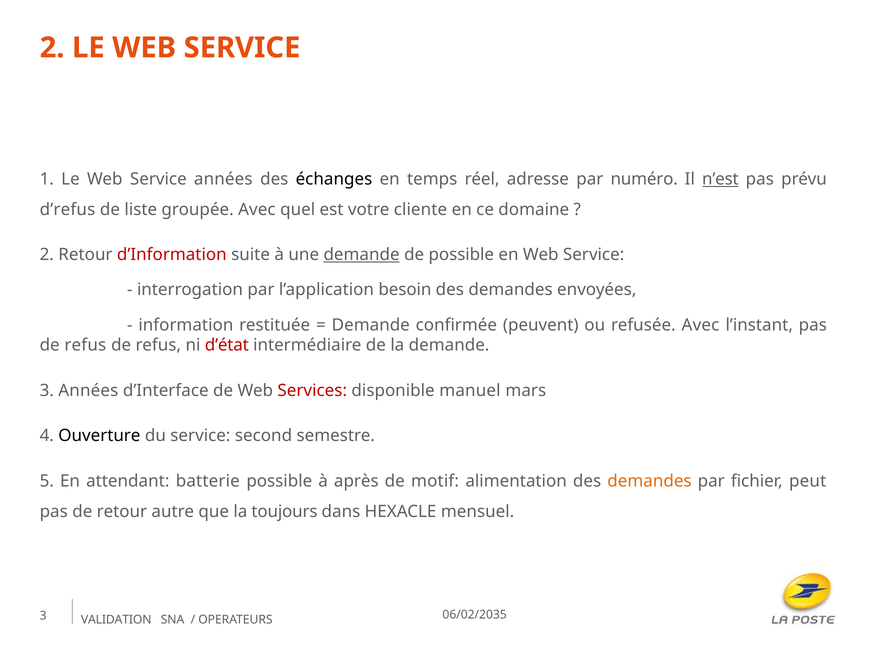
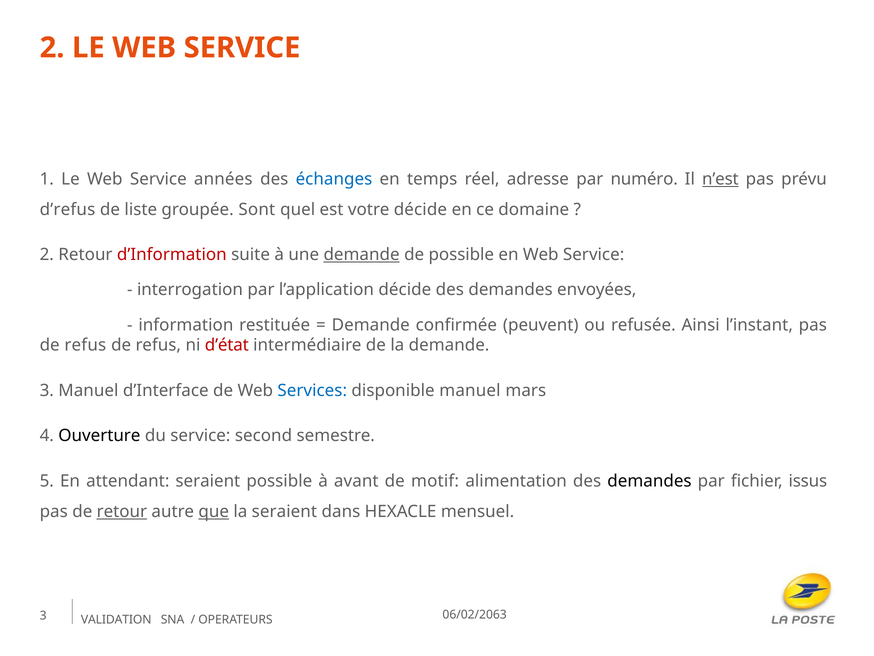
échanges colour: black -> blue
groupée Avec: Avec -> Sont
votre cliente: cliente -> décide
l’application besoin: besoin -> décide
refusée Avec: Avec -> Ainsi
3 Années: Années -> Manuel
Services colour: red -> blue
attendant batterie: batterie -> seraient
après: après -> avant
demandes at (649, 481) colour: orange -> black
peut: peut -> issus
retour at (122, 511) underline: none -> present
que underline: none -> present
la toujours: toujours -> seraient
06/02/2035: 06/02/2035 -> 06/02/2063
